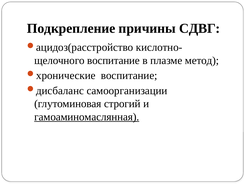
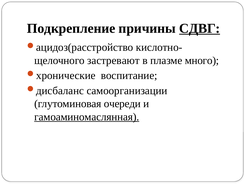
СДВГ underline: none -> present
воспитание at (113, 60): воспитание -> застревают
метод: метод -> много
строгий: строгий -> очереди
